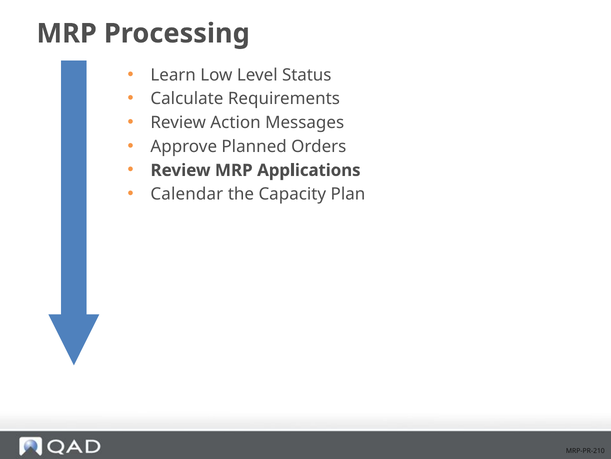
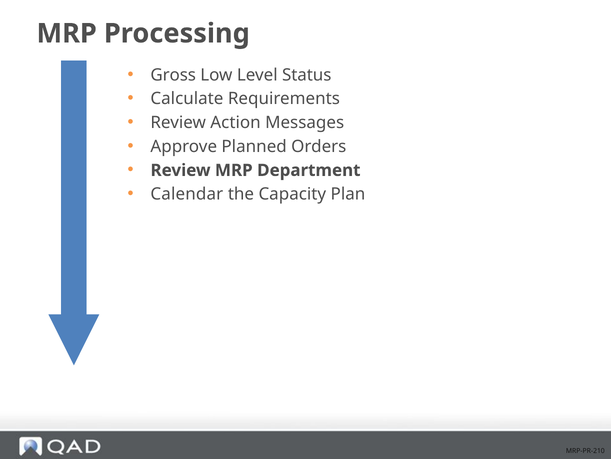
Learn: Learn -> Gross
Applications: Applications -> Department
